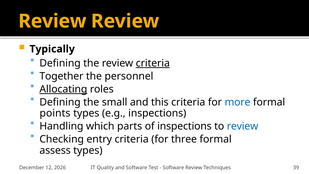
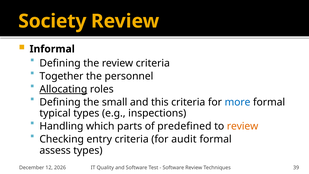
Review at (52, 21): Review -> Society
Typically: Typically -> Informal
criteria at (153, 63) underline: present -> none
points: points -> typical
of inspections: inspections -> predefined
review at (243, 126) colour: blue -> orange
three: three -> audit
